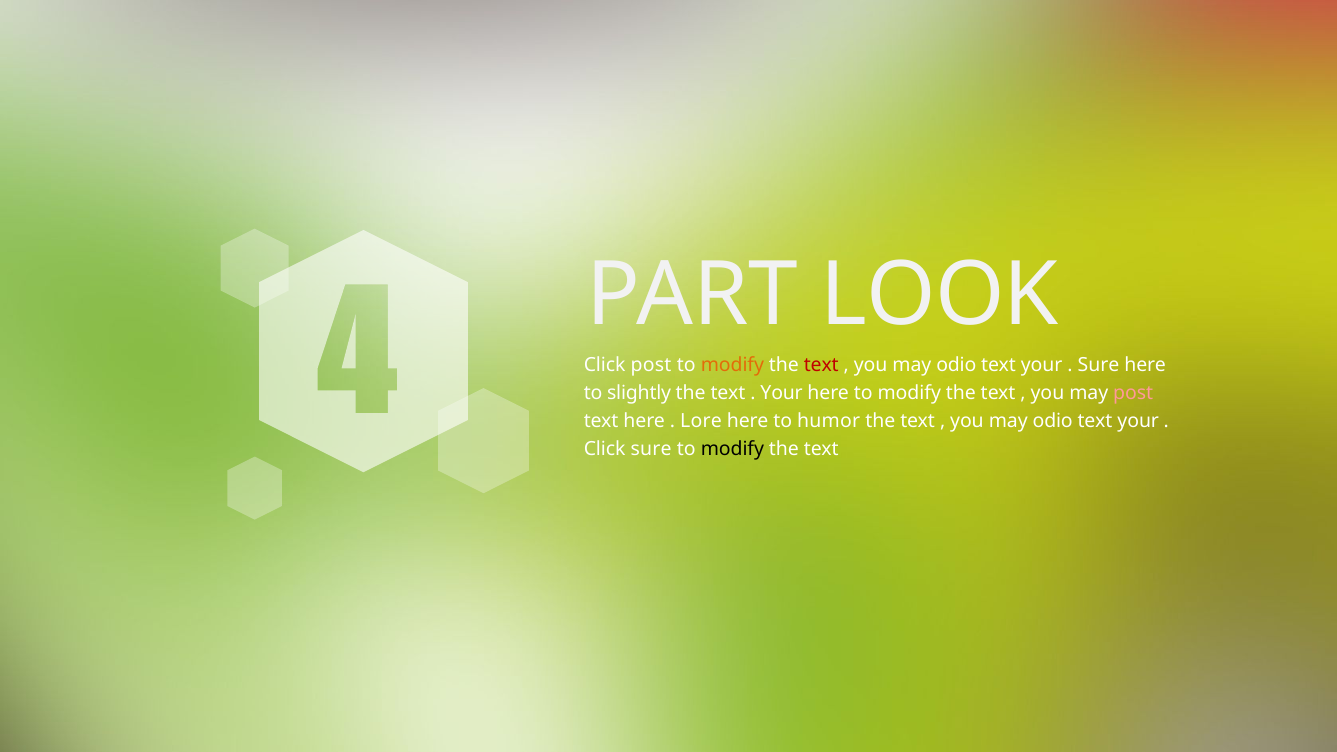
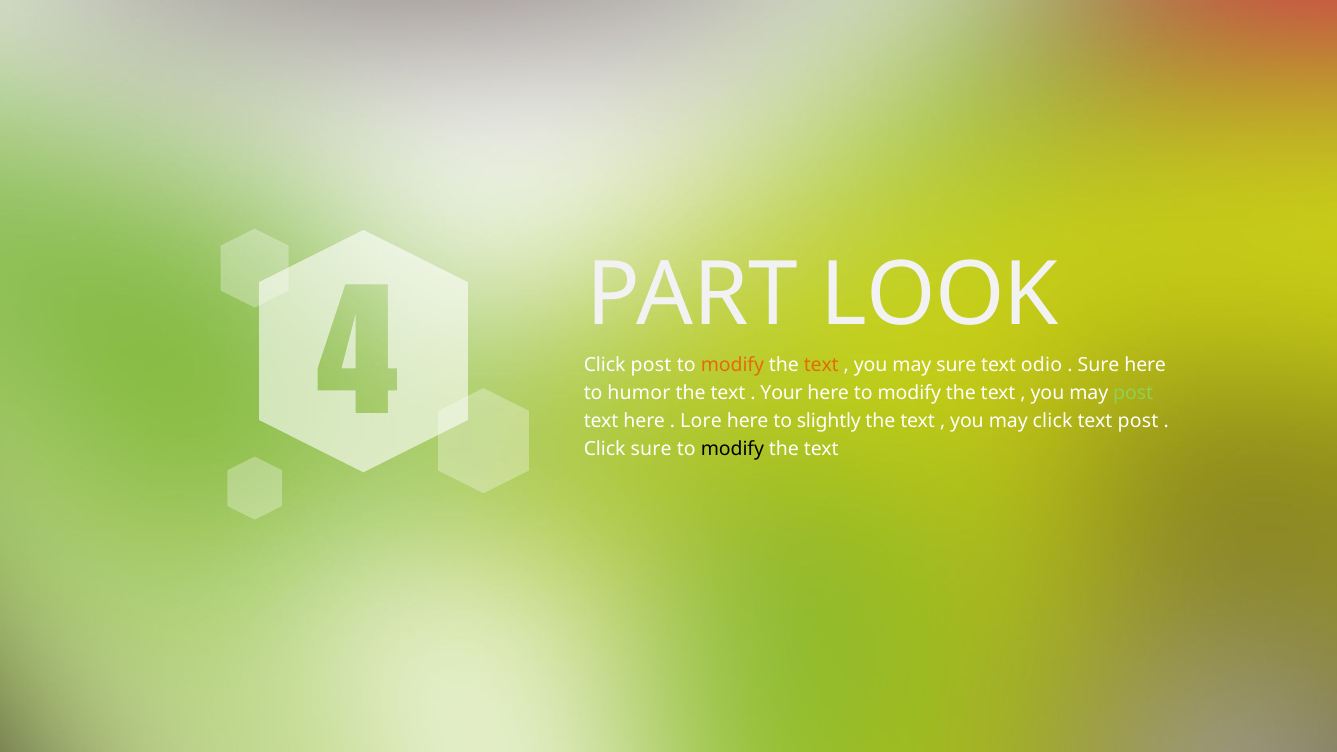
text at (821, 365) colour: red -> orange
odio at (956, 365): odio -> sure
your at (1042, 365): your -> odio
slightly: slightly -> humor
post at (1133, 393) colour: pink -> light green
humor: humor -> slightly
odio at (1053, 421): odio -> click
your at (1138, 421): your -> post
